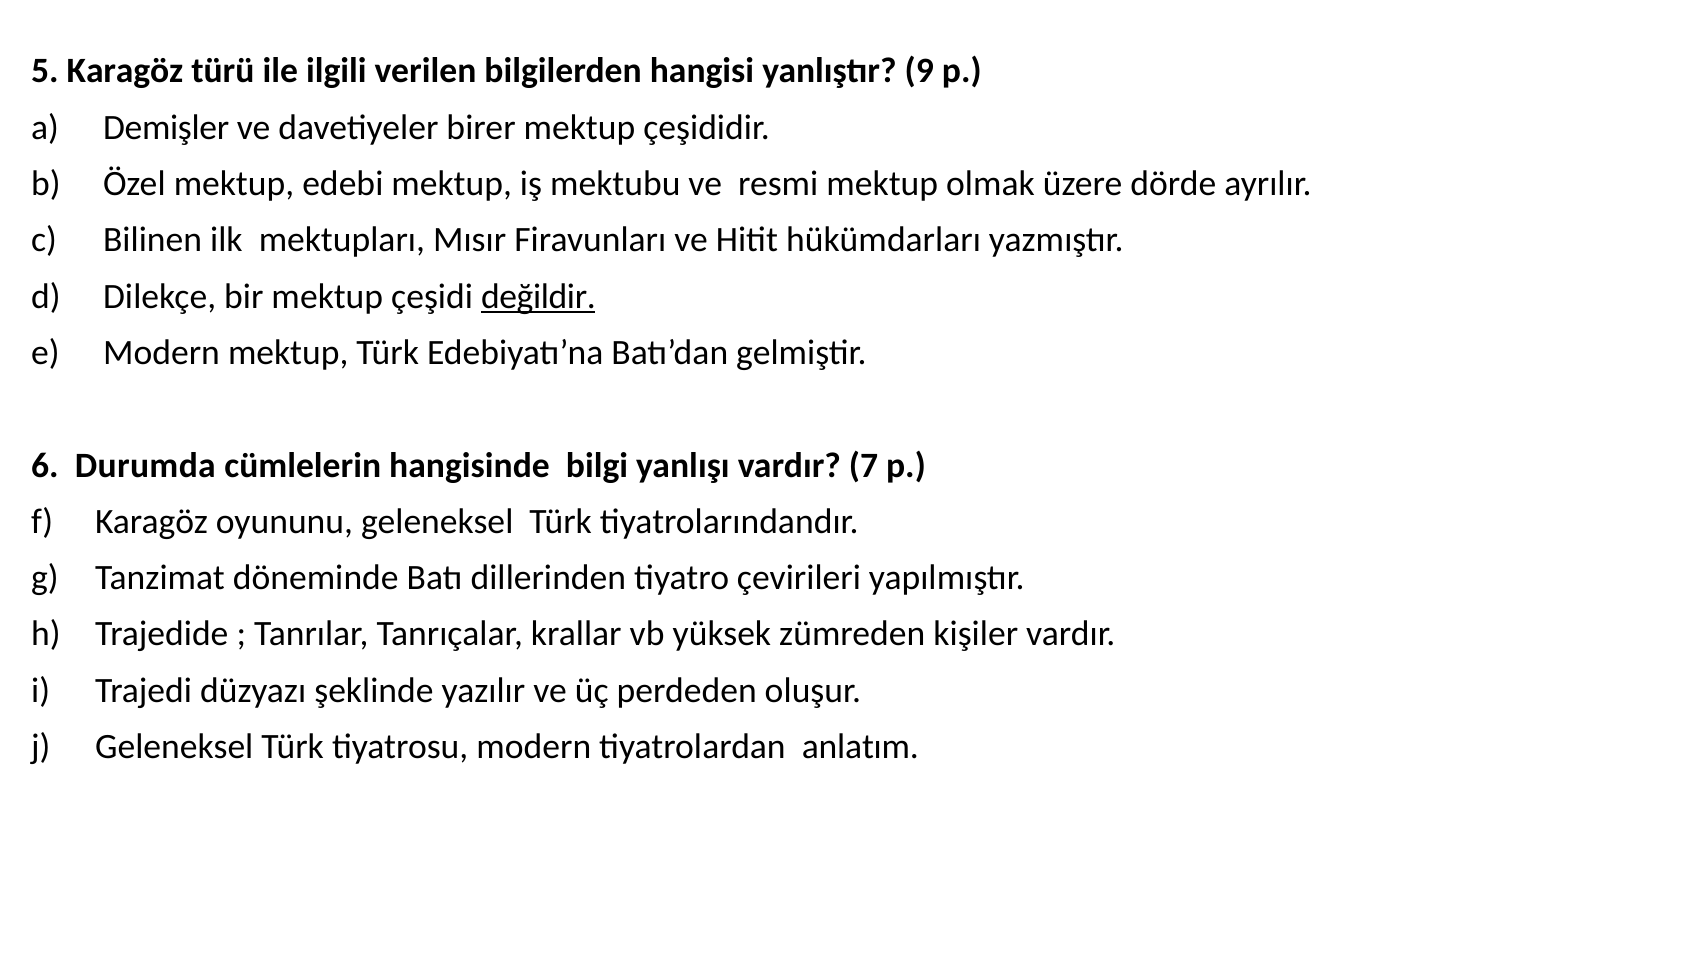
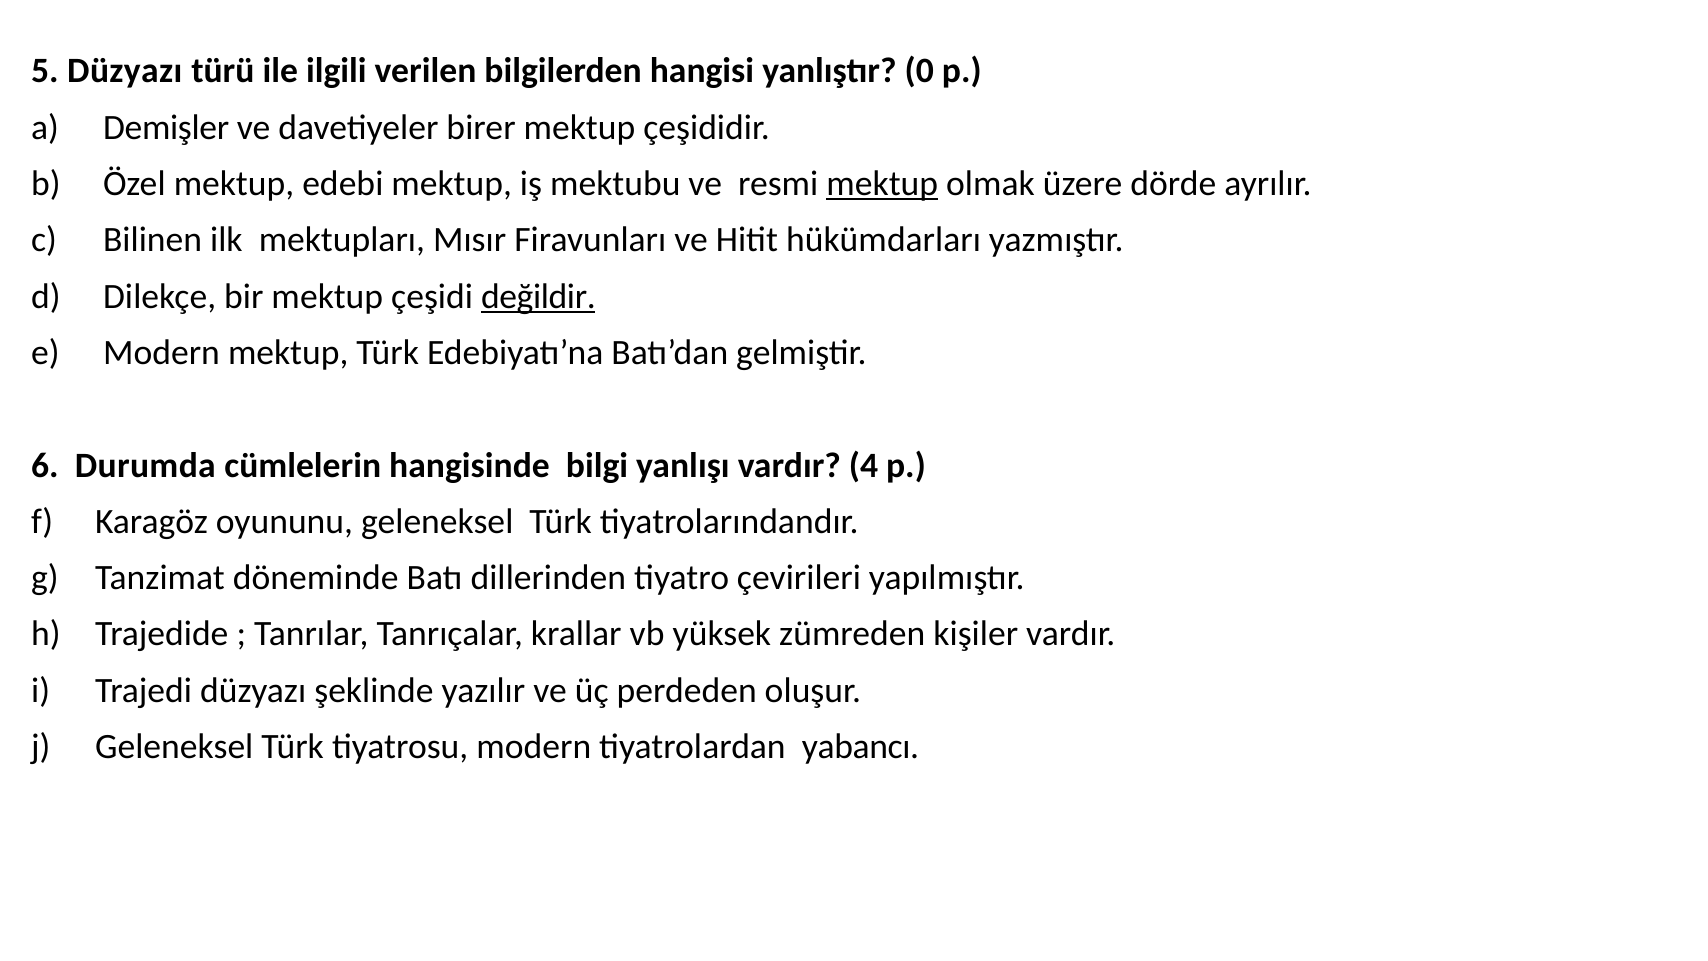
5 Karagöz: Karagöz -> Düzyazı
9: 9 -> 0
mektup at (882, 184) underline: none -> present
7: 7 -> 4
anlatım: anlatım -> yabancı
